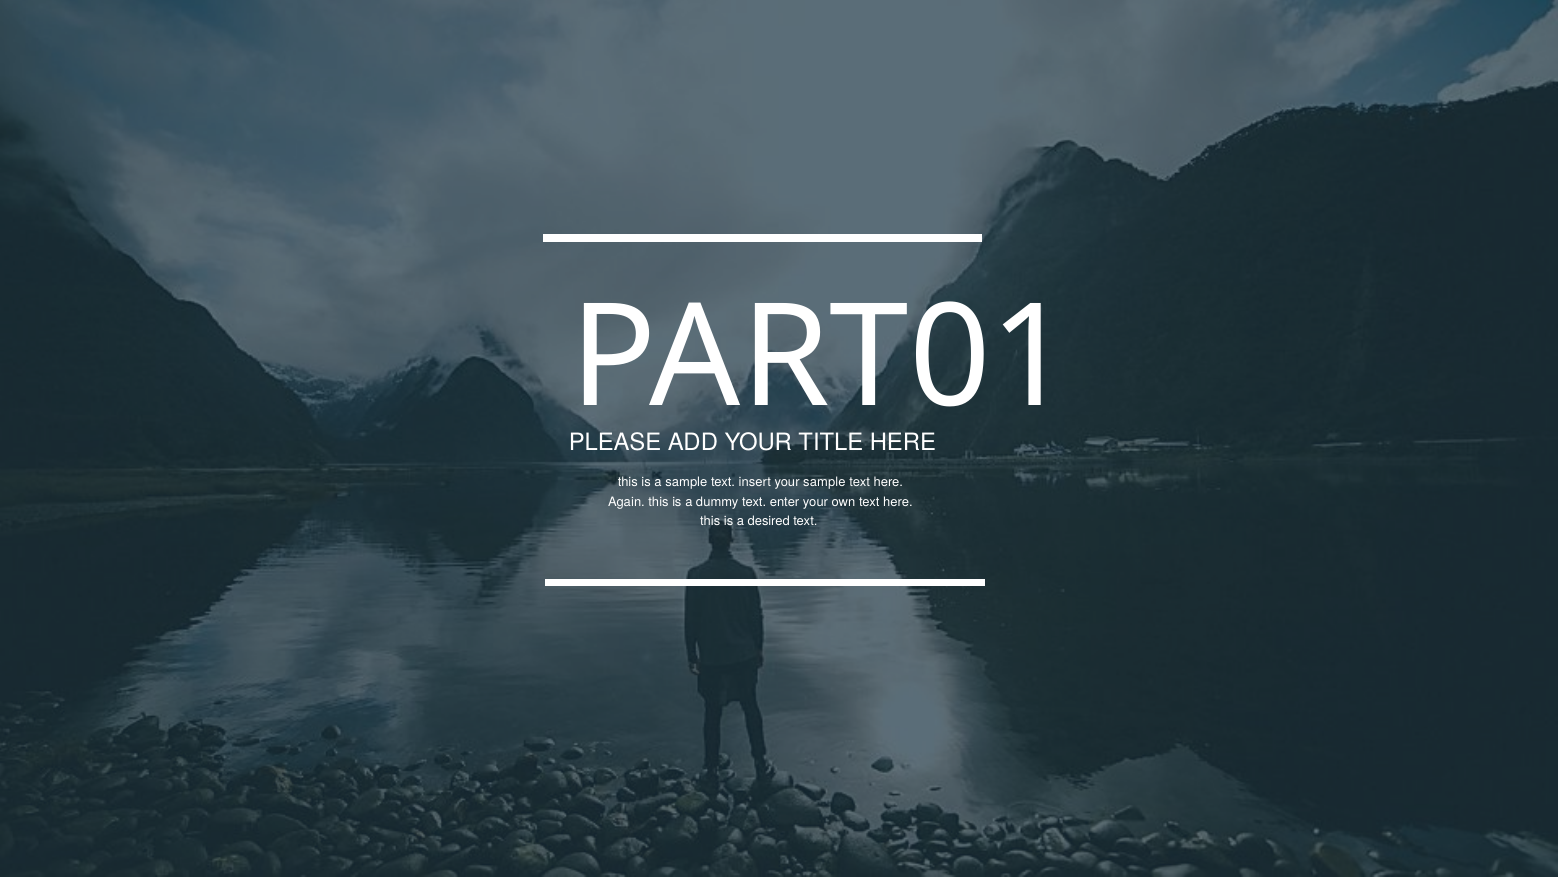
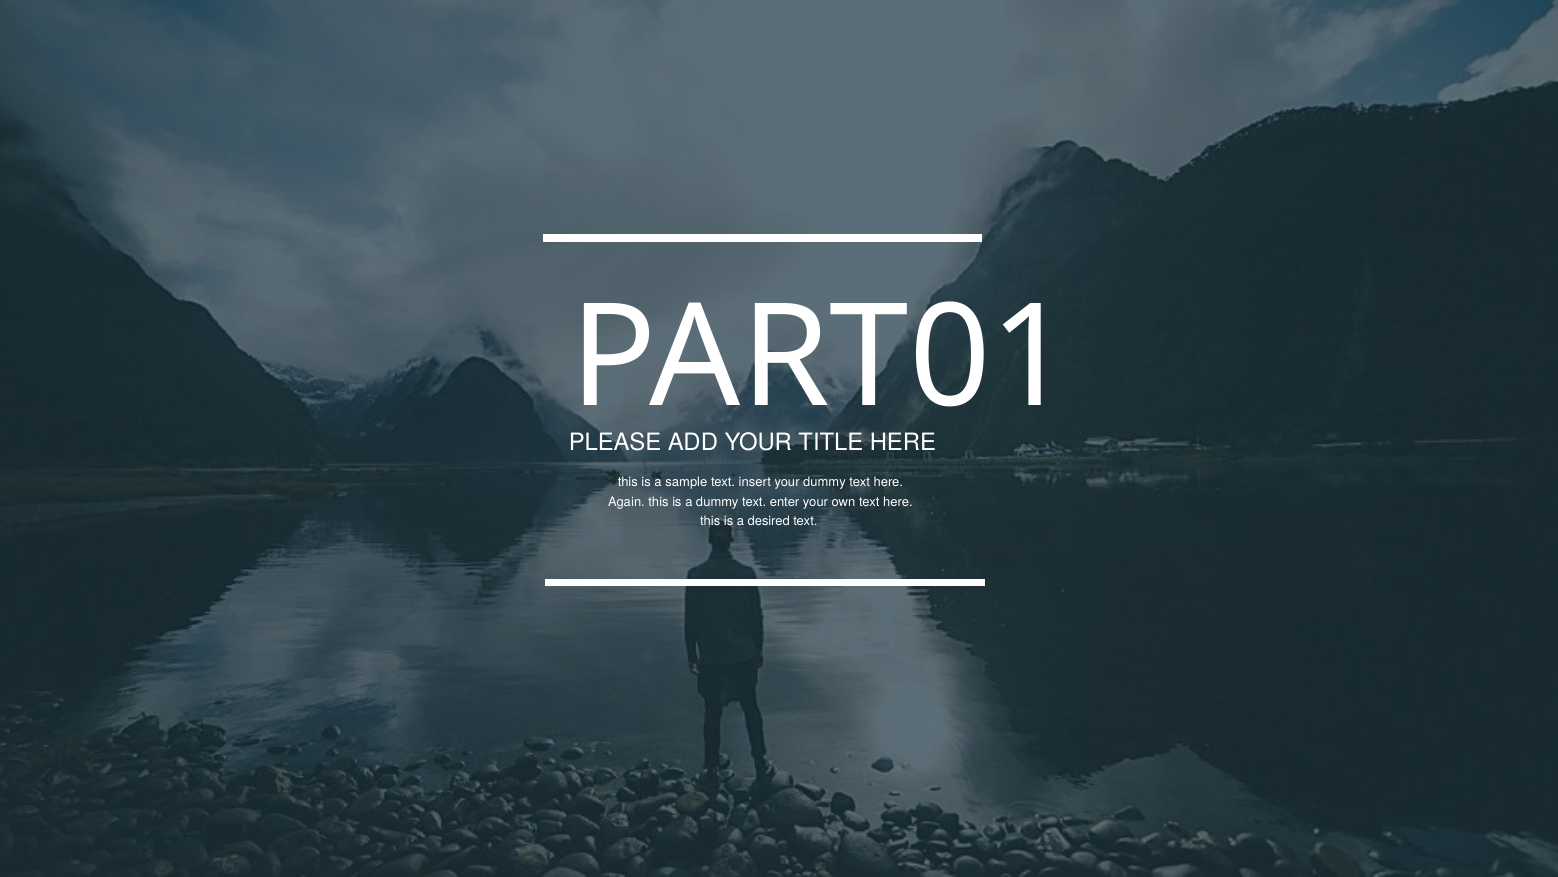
your sample: sample -> dummy
